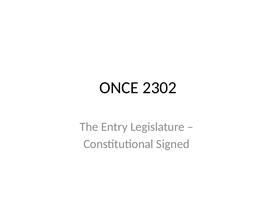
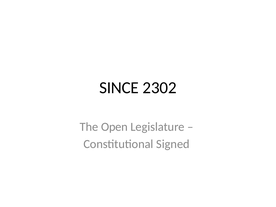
ONCE: ONCE -> SINCE
Entry: Entry -> Open
